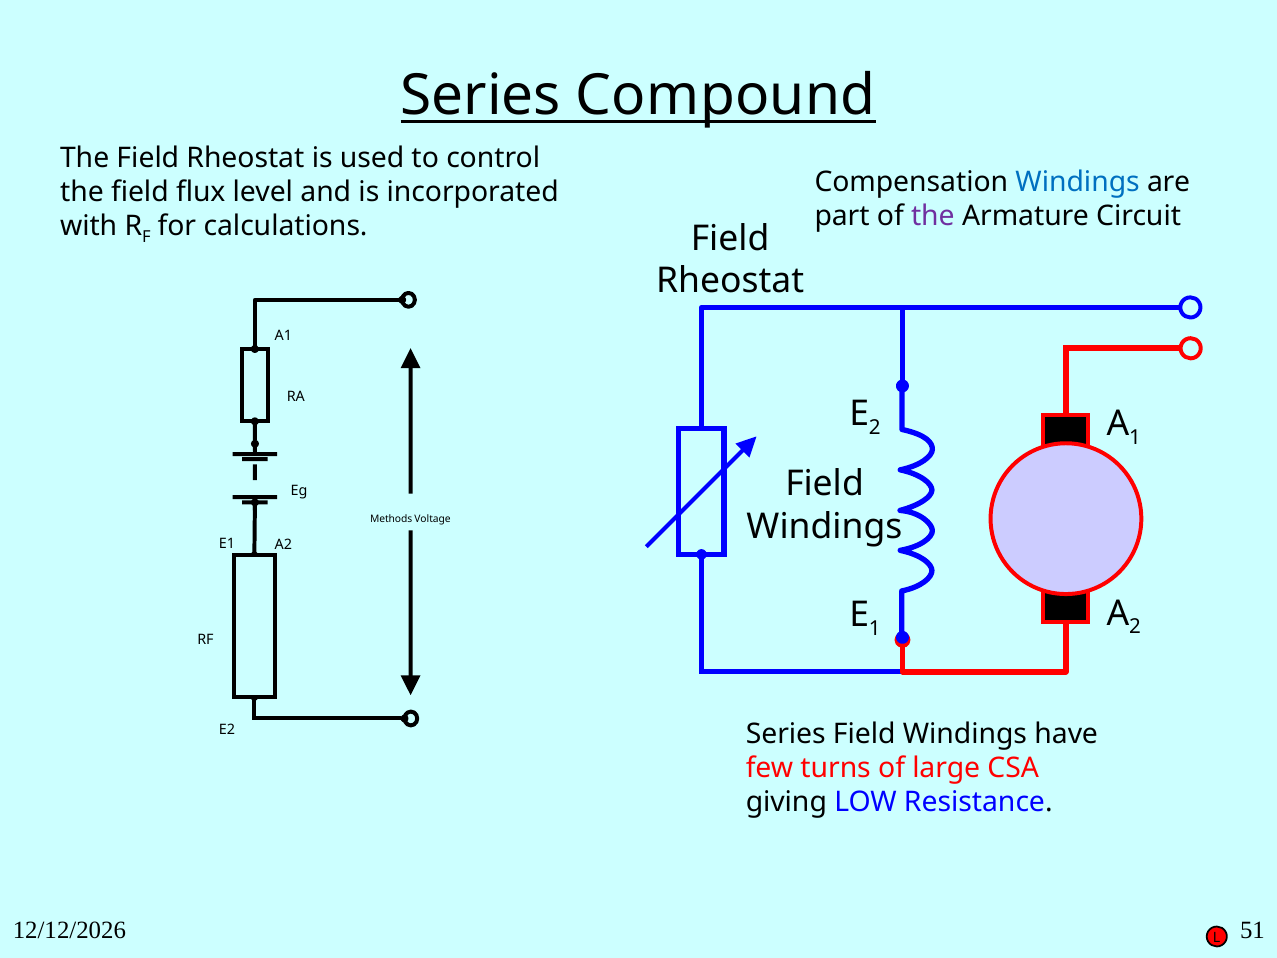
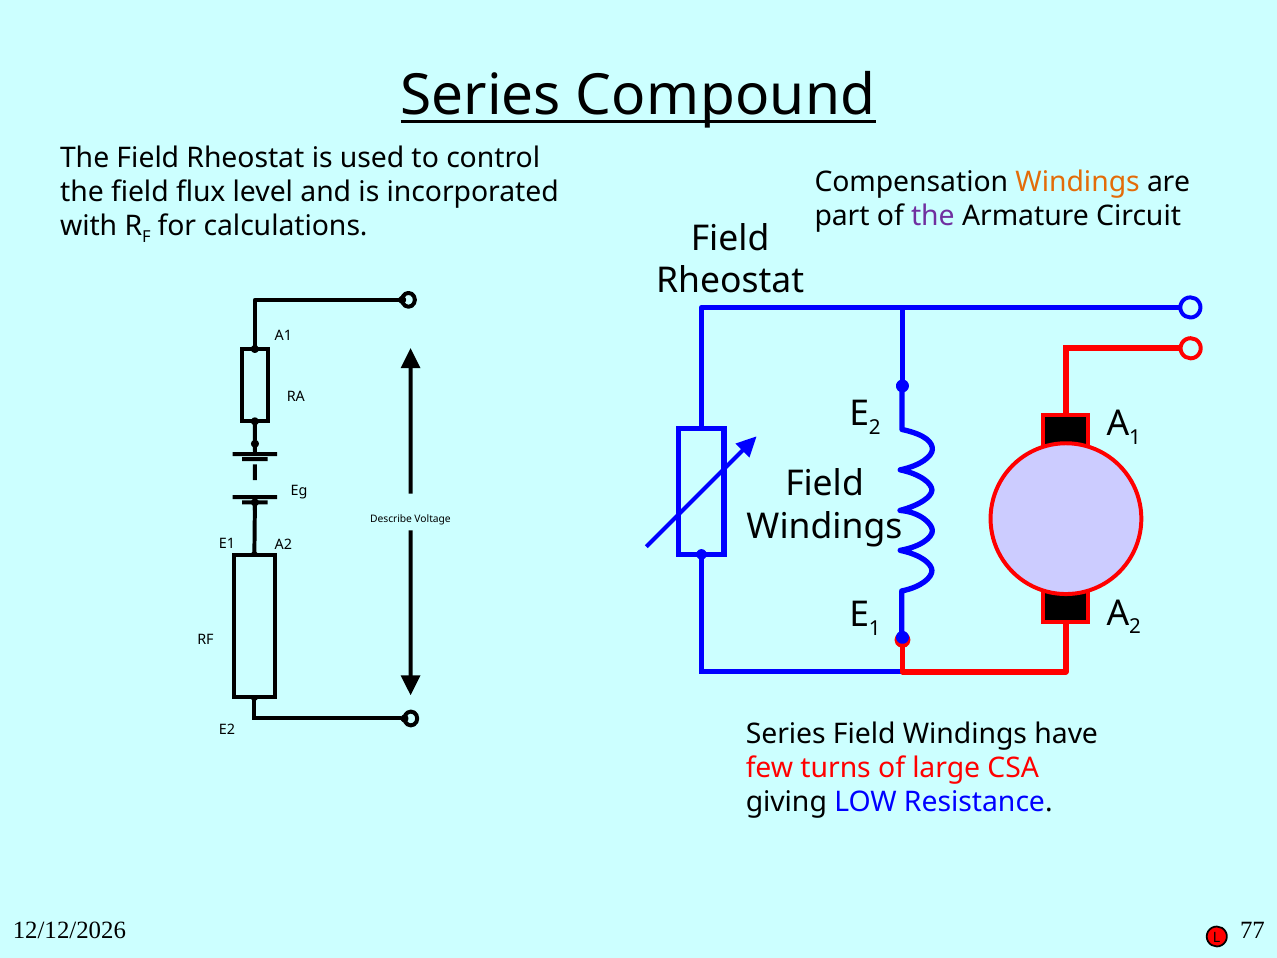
Windings at (1078, 182) colour: blue -> orange
Methods: Methods -> Describe
51: 51 -> 77
